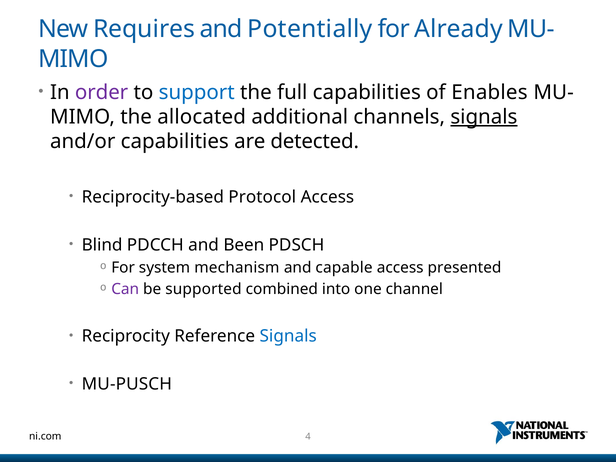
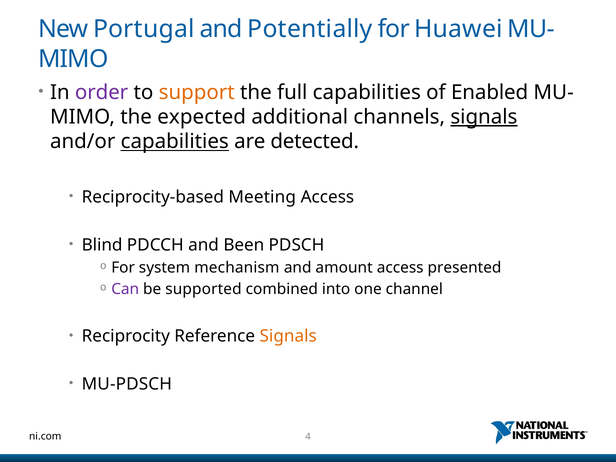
Requires: Requires -> Portugal
Already: Already -> Huawei
support colour: blue -> orange
Enables: Enables -> Enabled
allocated: allocated -> expected
capabilities at (175, 142) underline: none -> present
Protocol: Protocol -> Meeting
capable: capable -> amount
Signals at (288, 336) colour: blue -> orange
MU-PUSCH: MU-PUSCH -> MU-PDSCH
